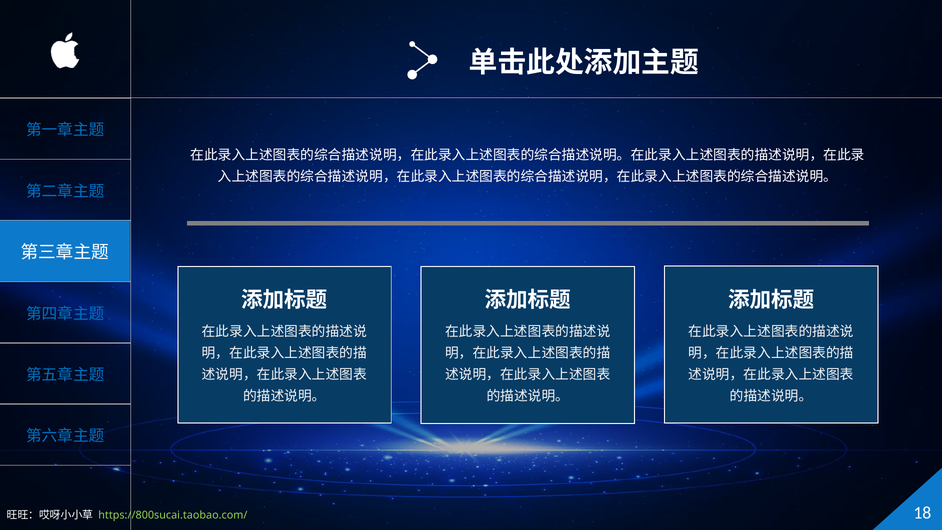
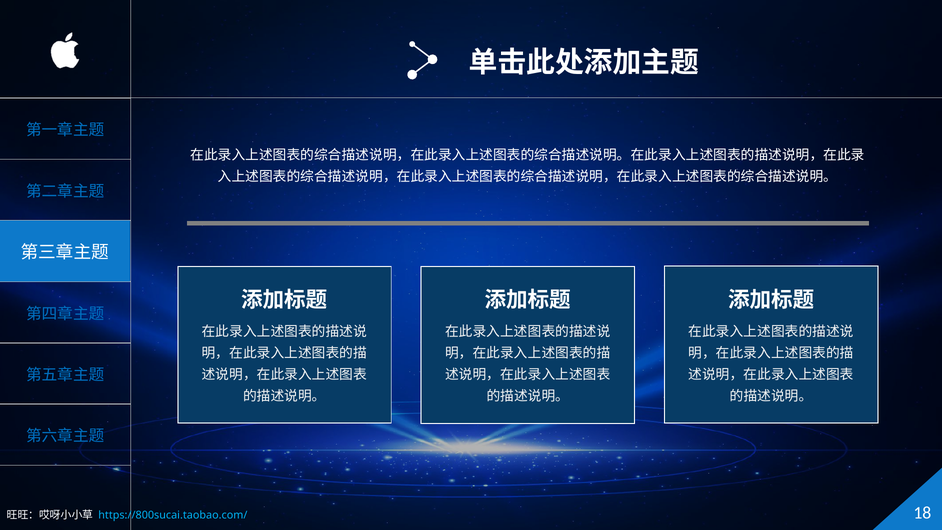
https://800sucai.taobao.com/ colour: light green -> light blue
